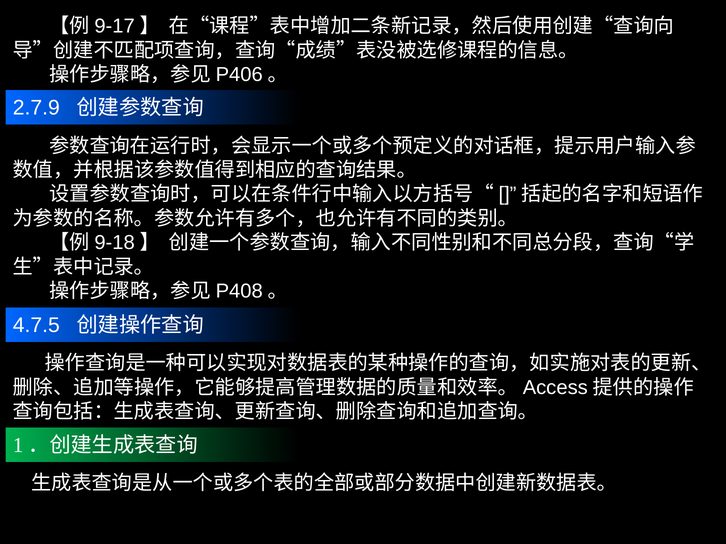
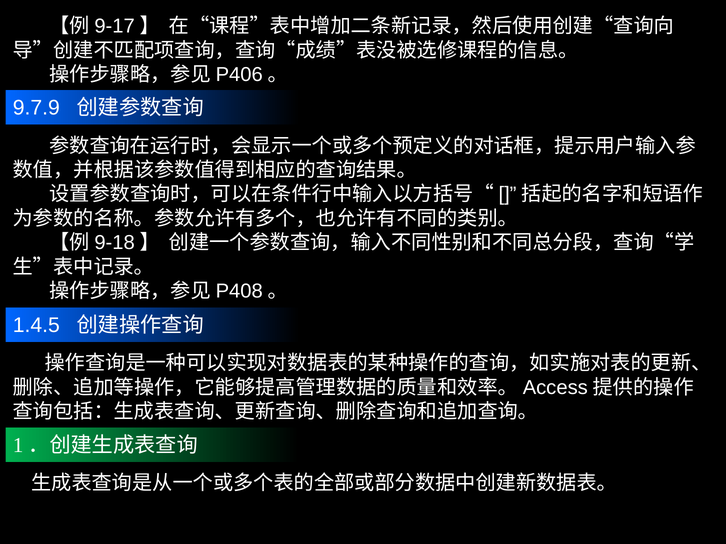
2.7.9: 2.7.9 -> 9.7.9
4.7.5: 4.7.5 -> 1.4.5
